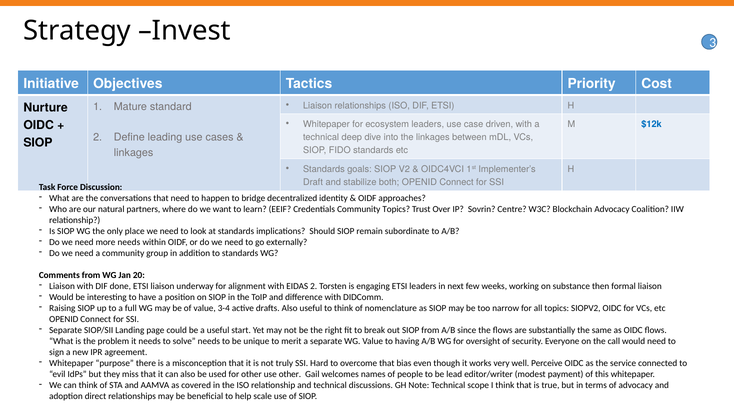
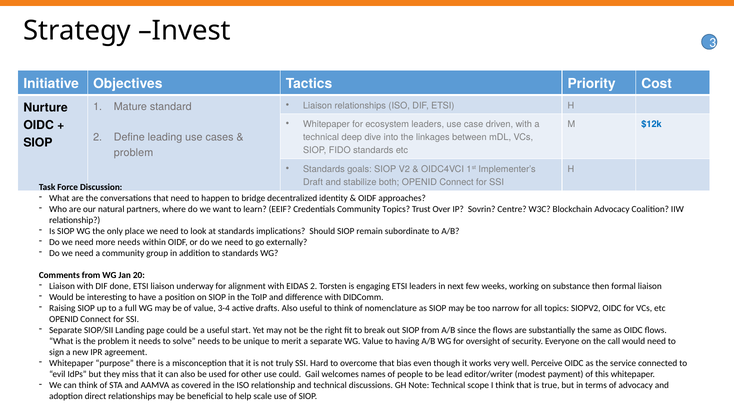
linkages at (134, 153): linkages -> problem
use other: other -> could
